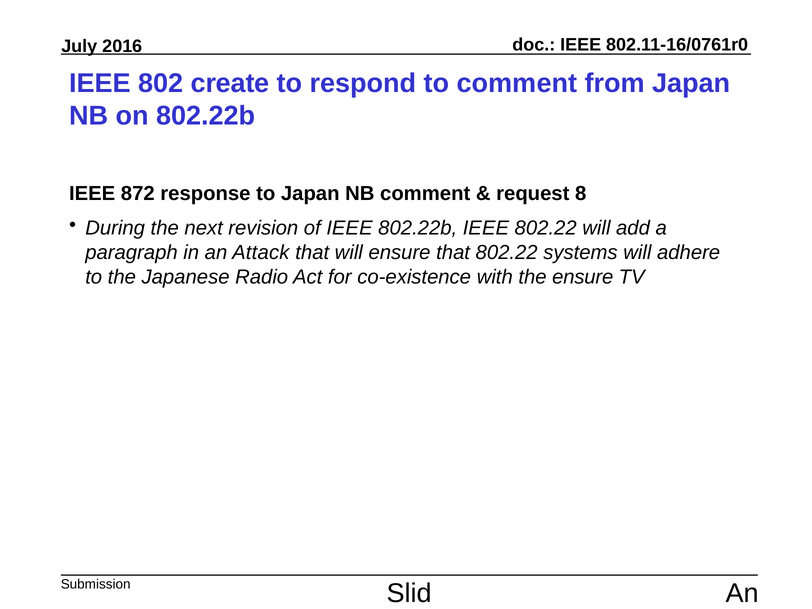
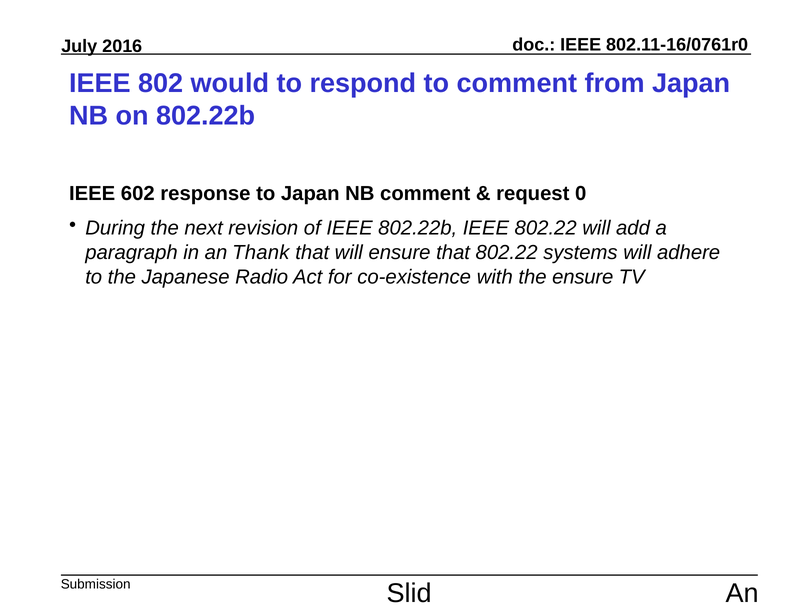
create: create -> would
872: 872 -> 602
8: 8 -> 0
Attack: Attack -> Thank
